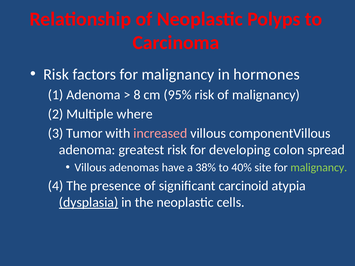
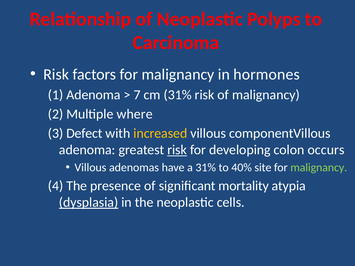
8: 8 -> 7
cm 95%: 95% -> 31%
Tumor: Tumor -> Defect
increased colour: pink -> yellow
risk at (177, 150) underline: none -> present
spread: spread -> occurs
a 38%: 38% -> 31%
carcinoid: carcinoid -> mortality
